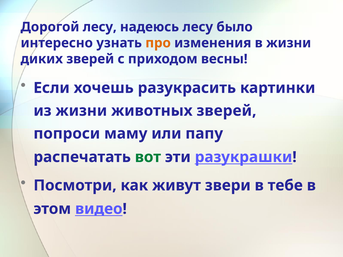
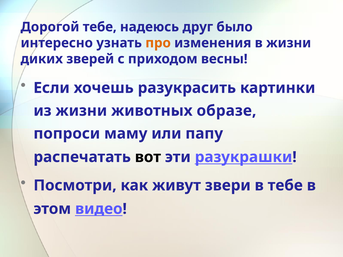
Дорогой лесу: лесу -> тебе
надеюсь лесу: лесу -> друг
животных зверей: зверей -> образе
вот colour: green -> black
